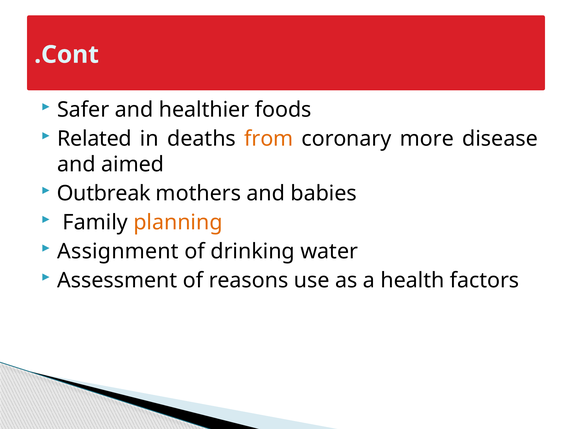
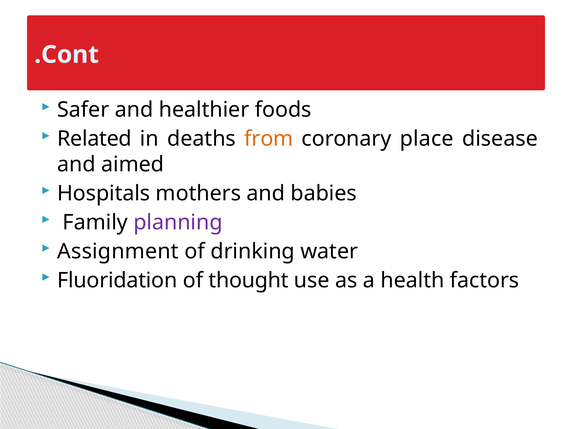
more: more -> place
Outbreak: Outbreak -> Hospitals
planning colour: orange -> purple
Assessment: Assessment -> Fluoridation
reasons: reasons -> thought
